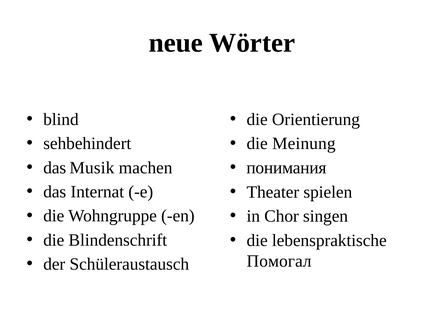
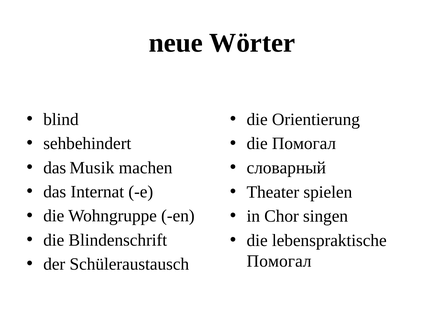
die Meinung: Meinung -> Помогал
понимания: понимания -> словарный
